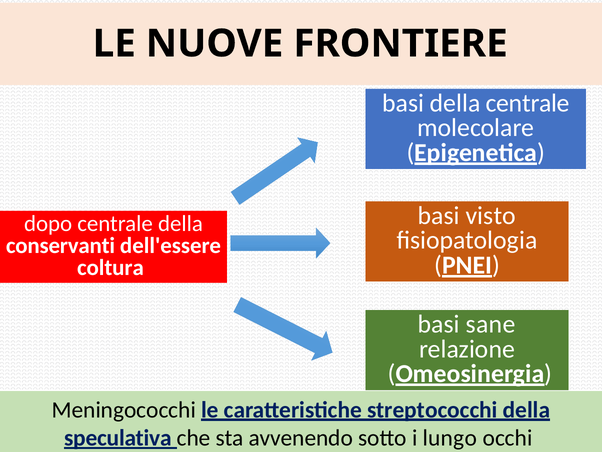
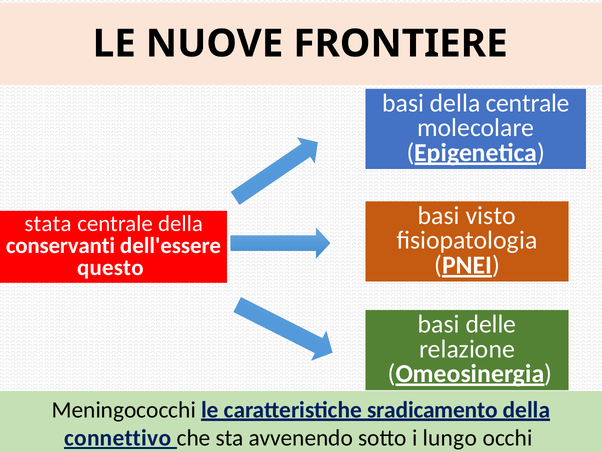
dopo: dopo -> stata
coltura: coltura -> questo
sane: sane -> delle
streptococchi: streptococchi -> sradicamento
speculativa: speculativa -> connettivo
